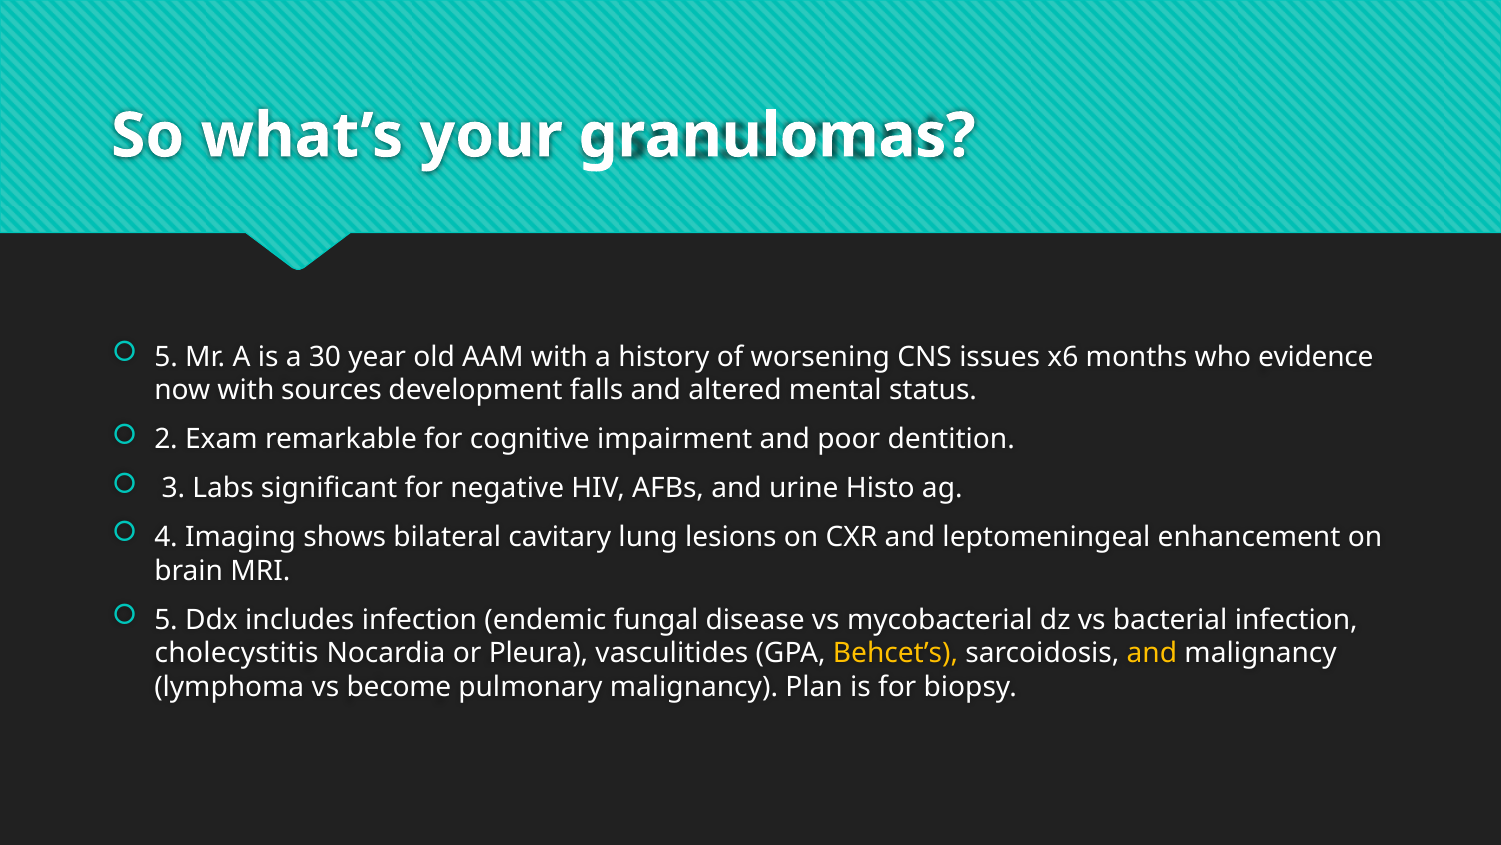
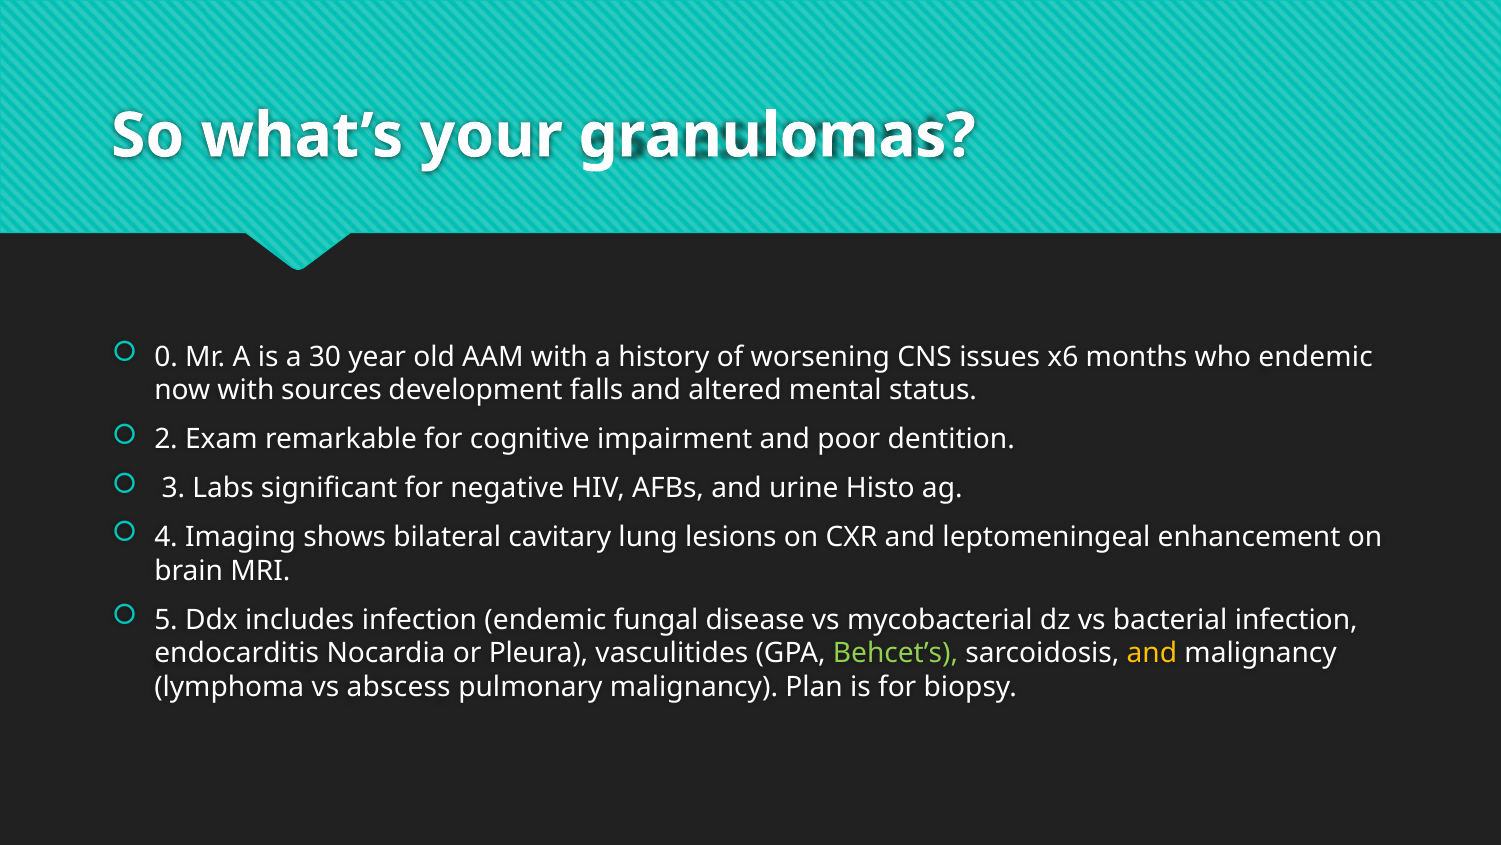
5 at (166, 357): 5 -> 0
who evidence: evidence -> endemic
cholecystitis: cholecystitis -> endocarditis
Behcet’s colour: yellow -> light green
become: become -> abscess
